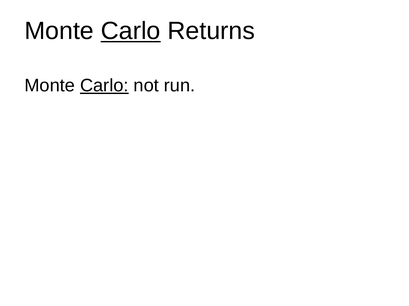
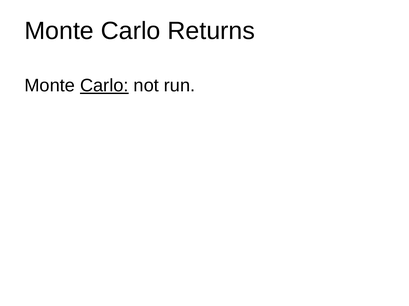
Carlo at (131, 31) underline: present -> none
